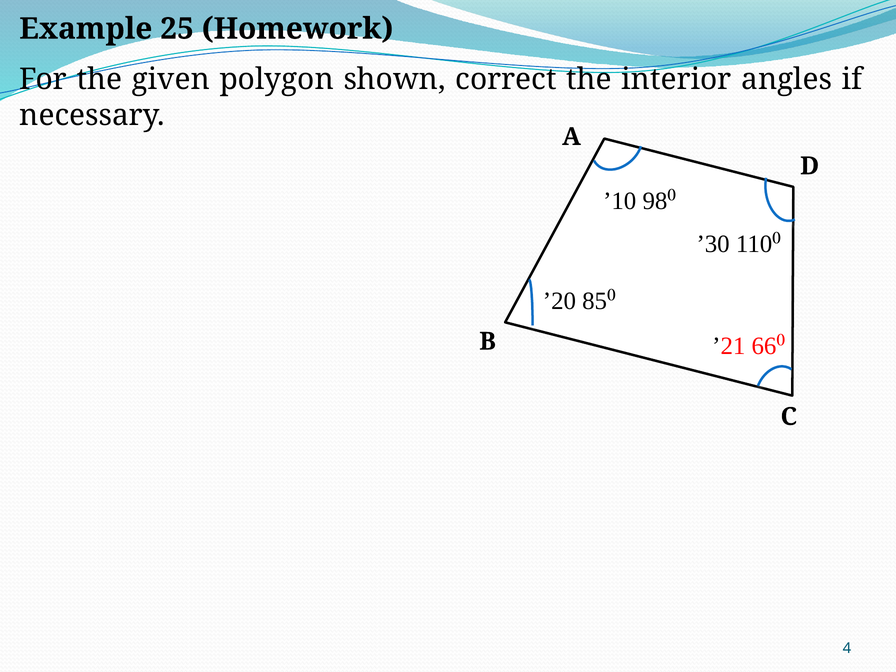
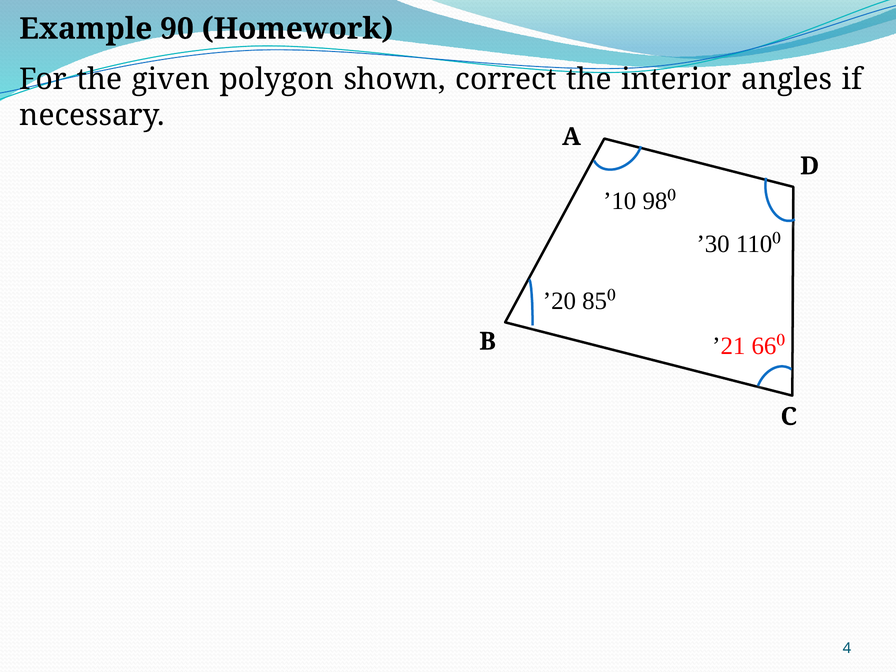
25: 25 -> 90
